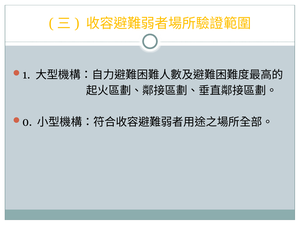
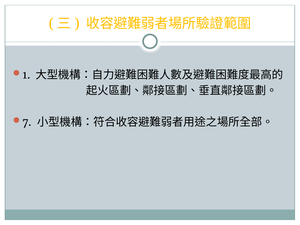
0: 0 -> 7
